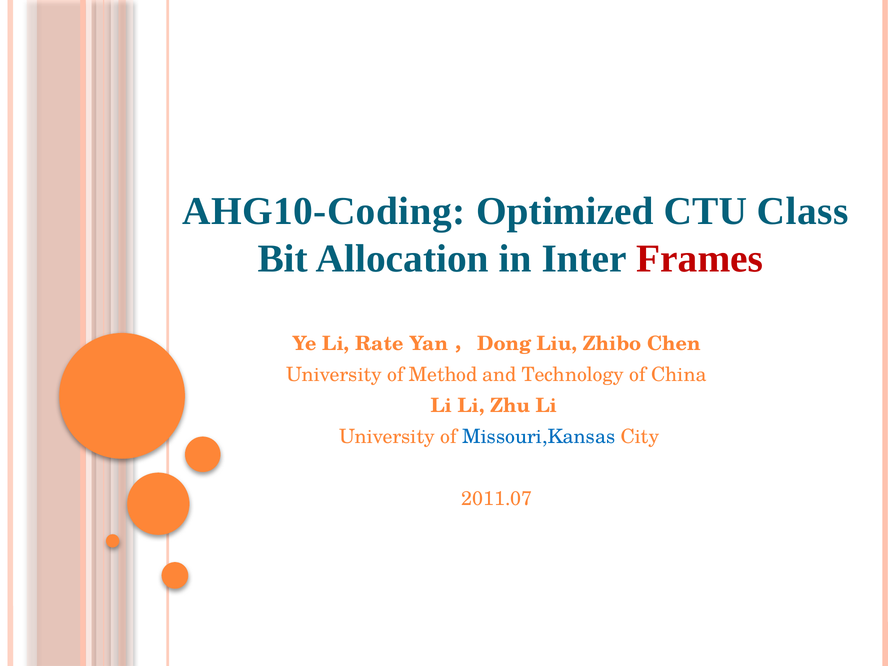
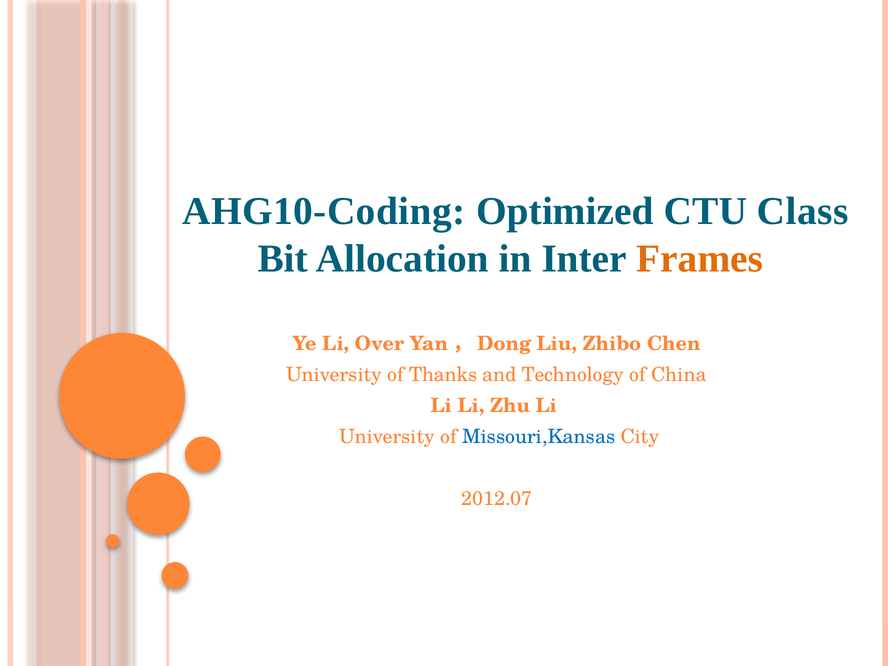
Frames colour: red -> orange
Rate: Rate -> Over
Method: Method -> Thanks
2011.07: 2011.07 -> 2012.07
